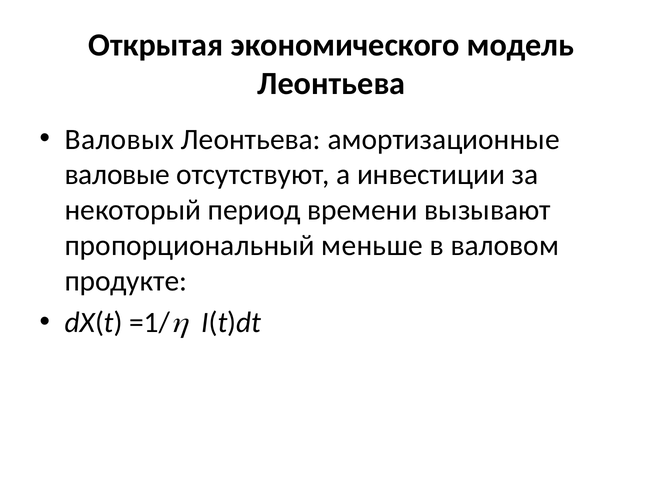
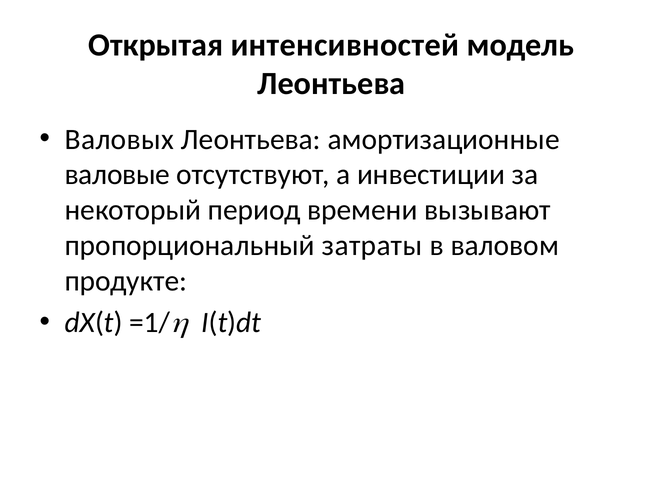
экономического: экономического -> интенсивностей
меньше: меньше -> затраты
